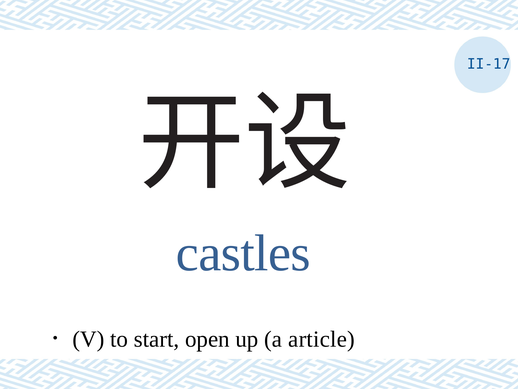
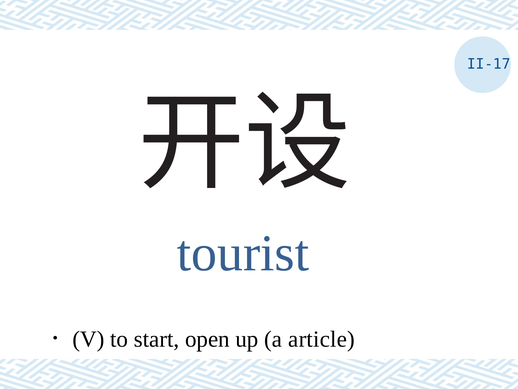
castles: castles -> tourist
